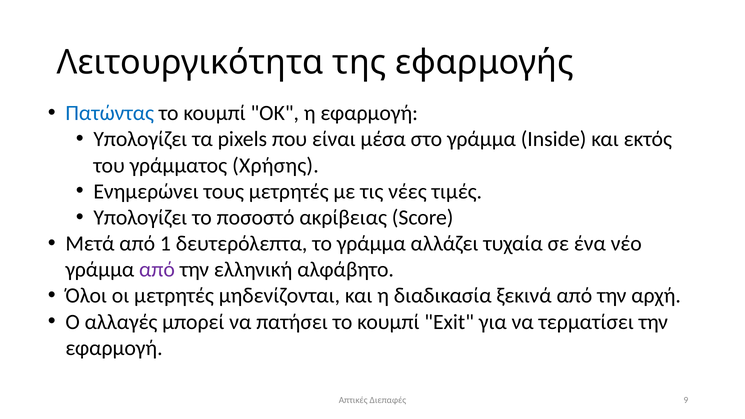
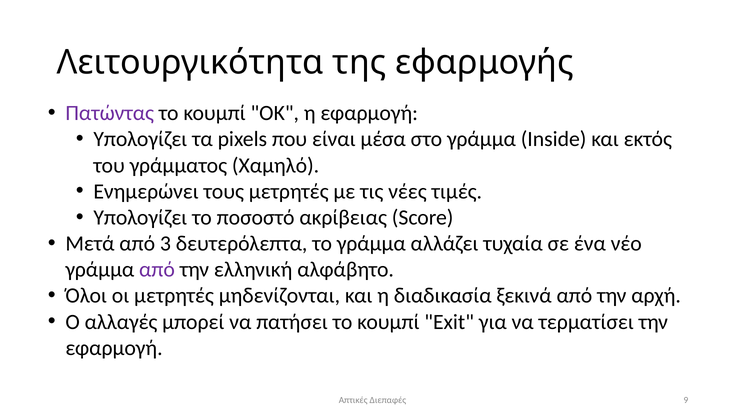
Πατώντας colour: blue -> purple
Χρήσης: Χρήσης -> Χαμηλό
1: 1 -> 3
